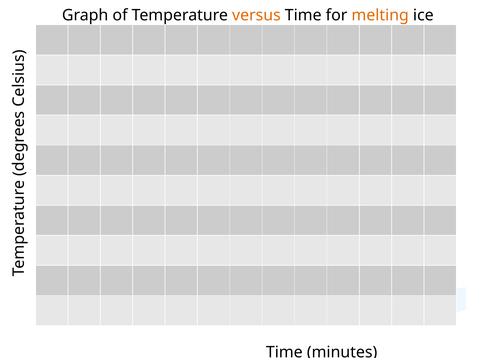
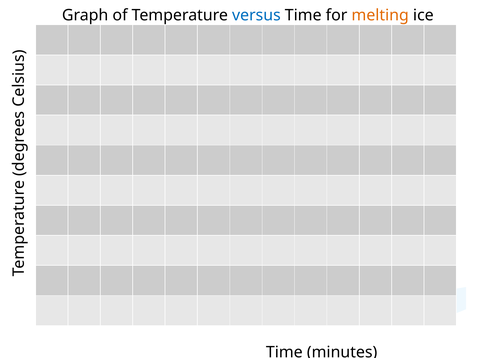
versus colour: orange -> blue
